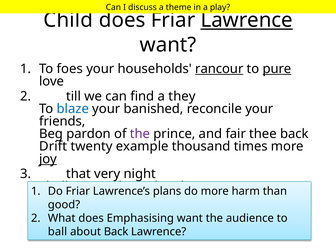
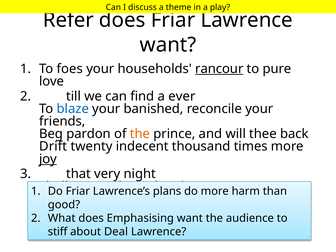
Child: Child -> Refer
Lawrence at (247, 20) underline: present -> none
pure underline: present -> none
they: they -> ever
the at (140, 134) colour: purple -> orange
fair: fair -> will
example: example -> indecent
ball: ball -> stiff
about Back: Back -> Deal
